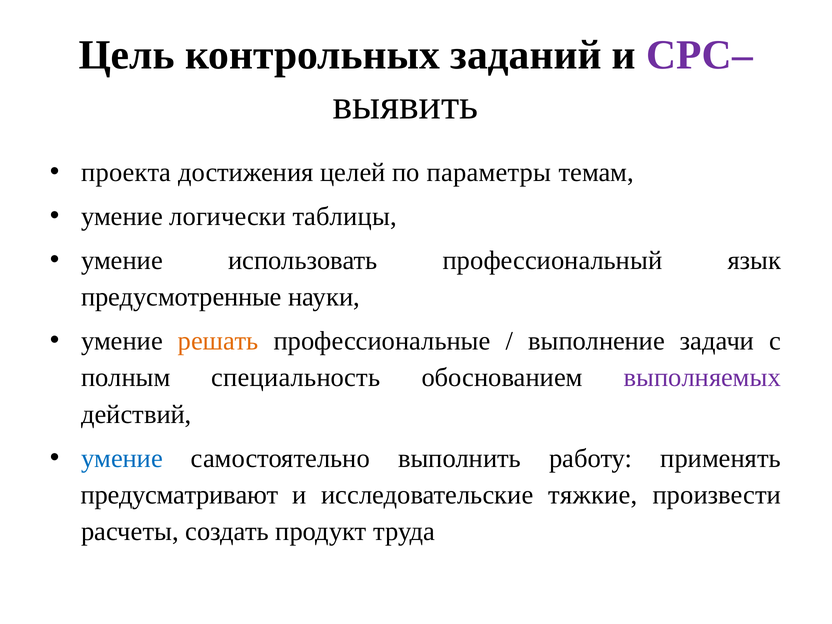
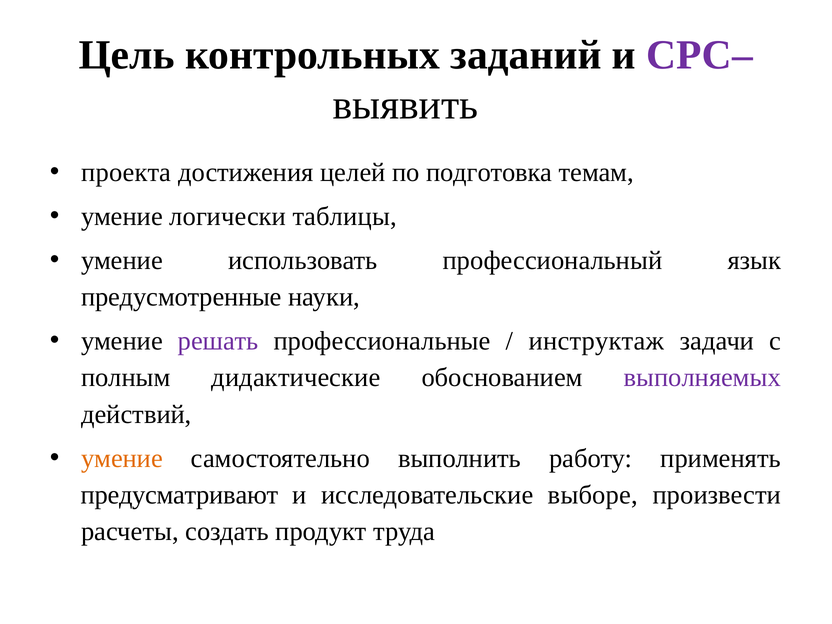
параметры: параметры -> подготовка
решать colour: orange -> purple
выполнение: выполнение -> инструктаж
специальность: специальность -> дидактические
умение at (122, 458) colour: blue -> orange
тяжкие: тяжкие -> выборе
